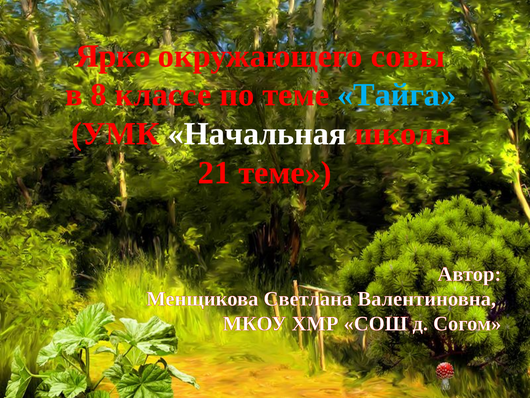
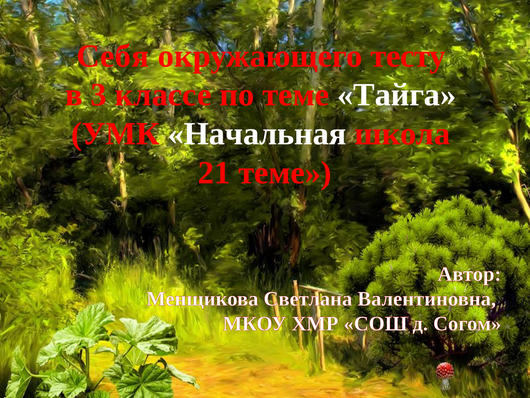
Ярко: Ярко -> Себя
совы: совы -> тесту
8: 8 -> 3
Тайга colour: light blue -> white
